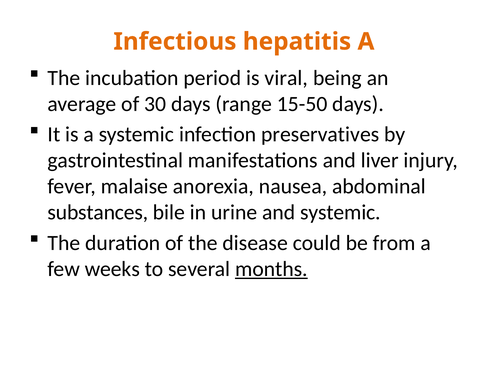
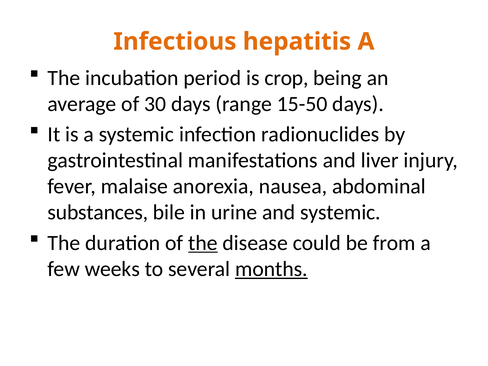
viral: viral -> crop
preservatives: preservatives -> radionuclides
the at (203, 243) underline: none -> present
